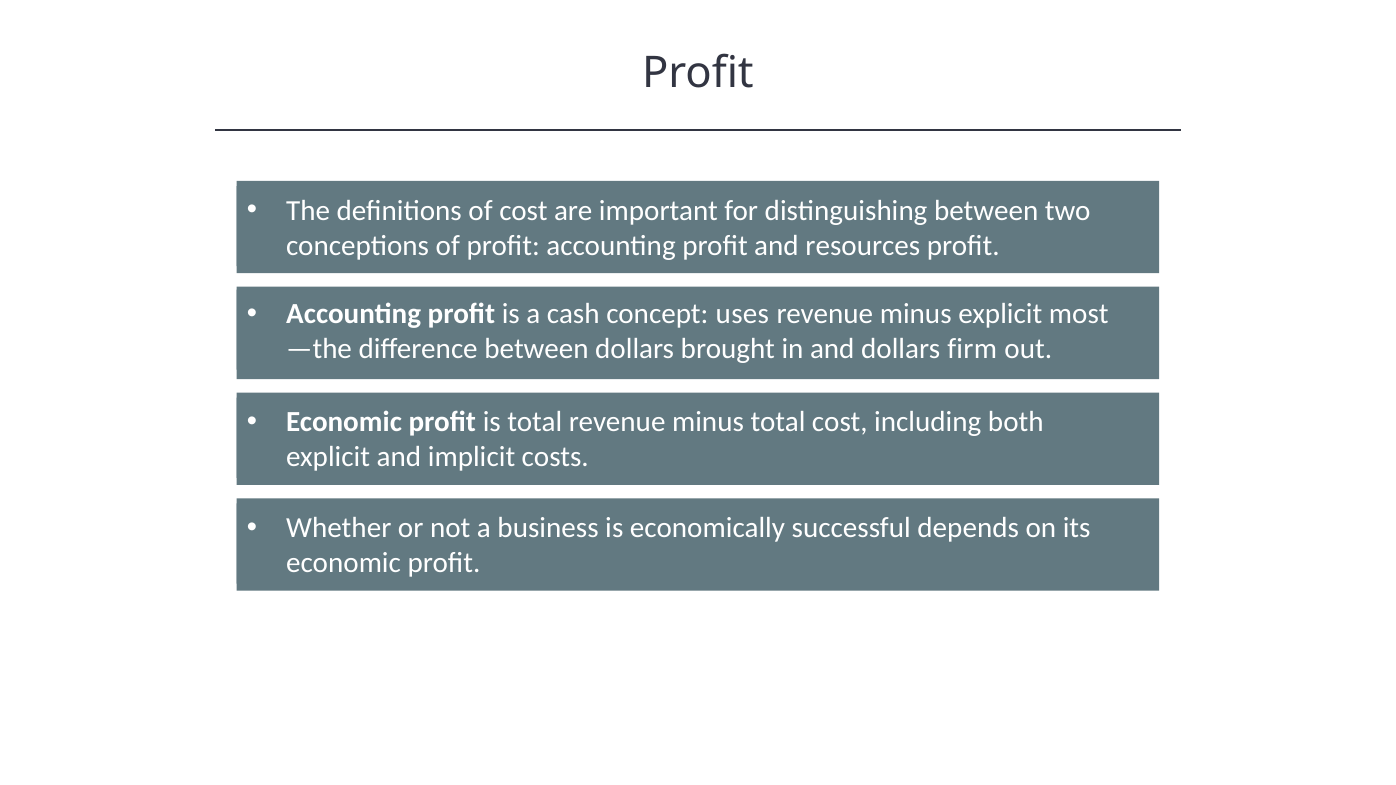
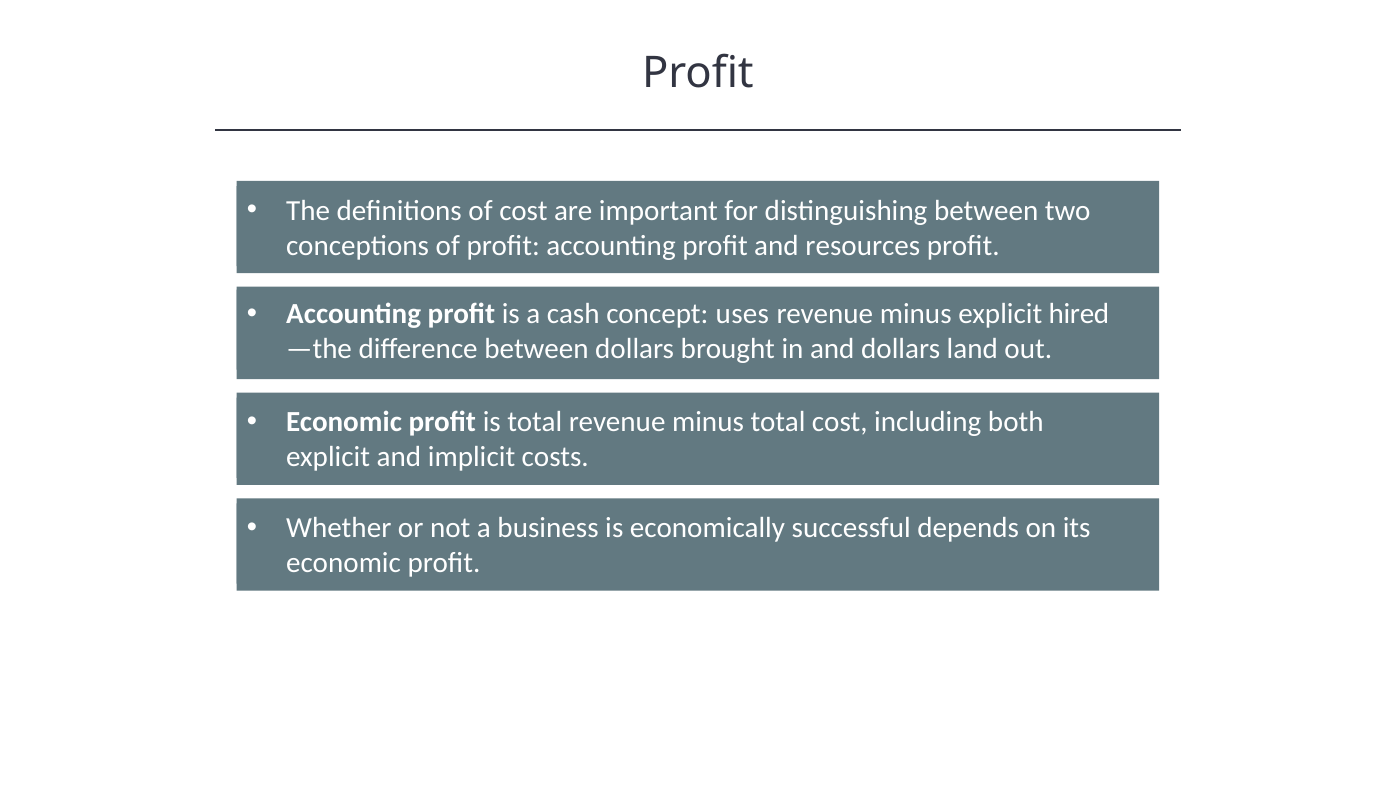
most: most -> hired
firm: firm -> land
